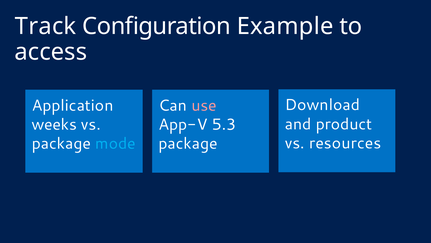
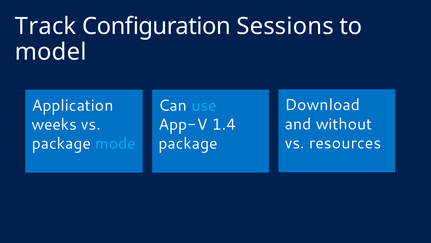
Example: Example -> Sessions
access: access -> model
use colour: pink -> light blue
product: product -> without
5.3: 5.3 -> 1.4
